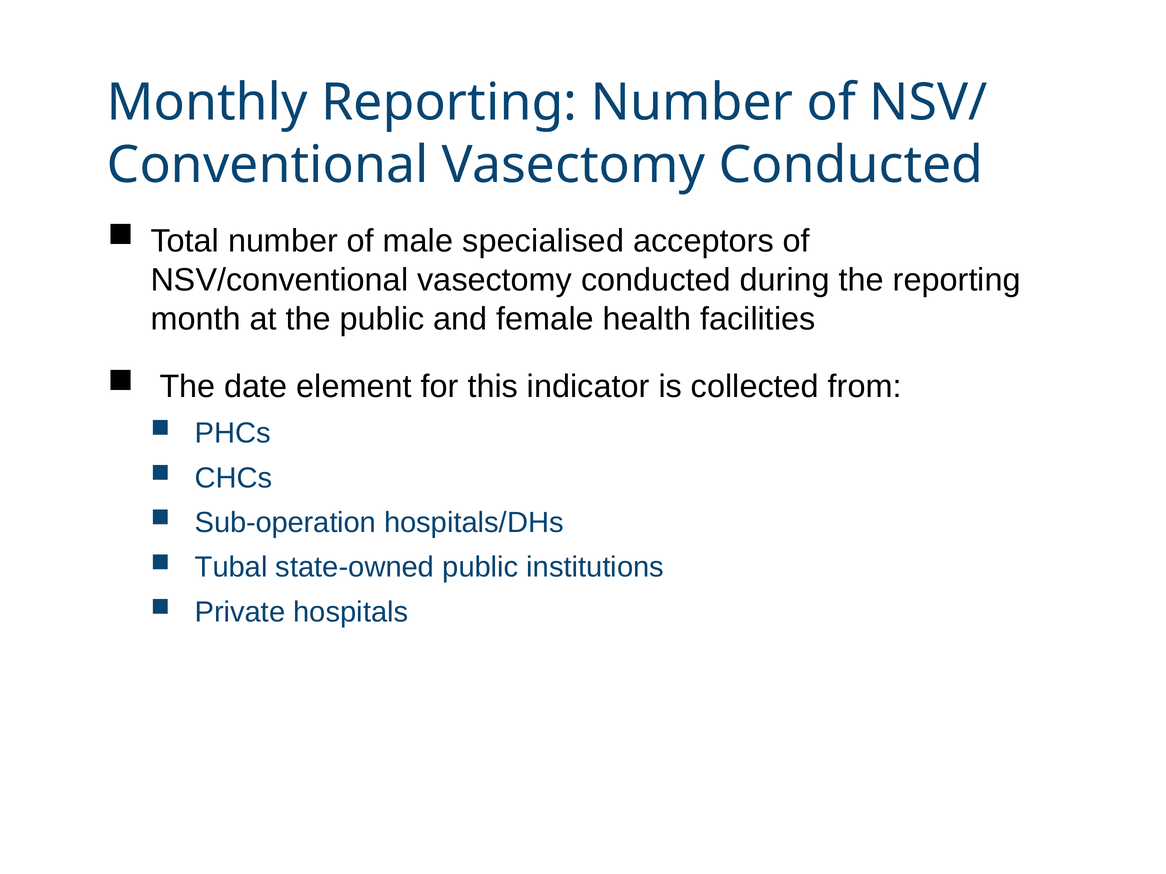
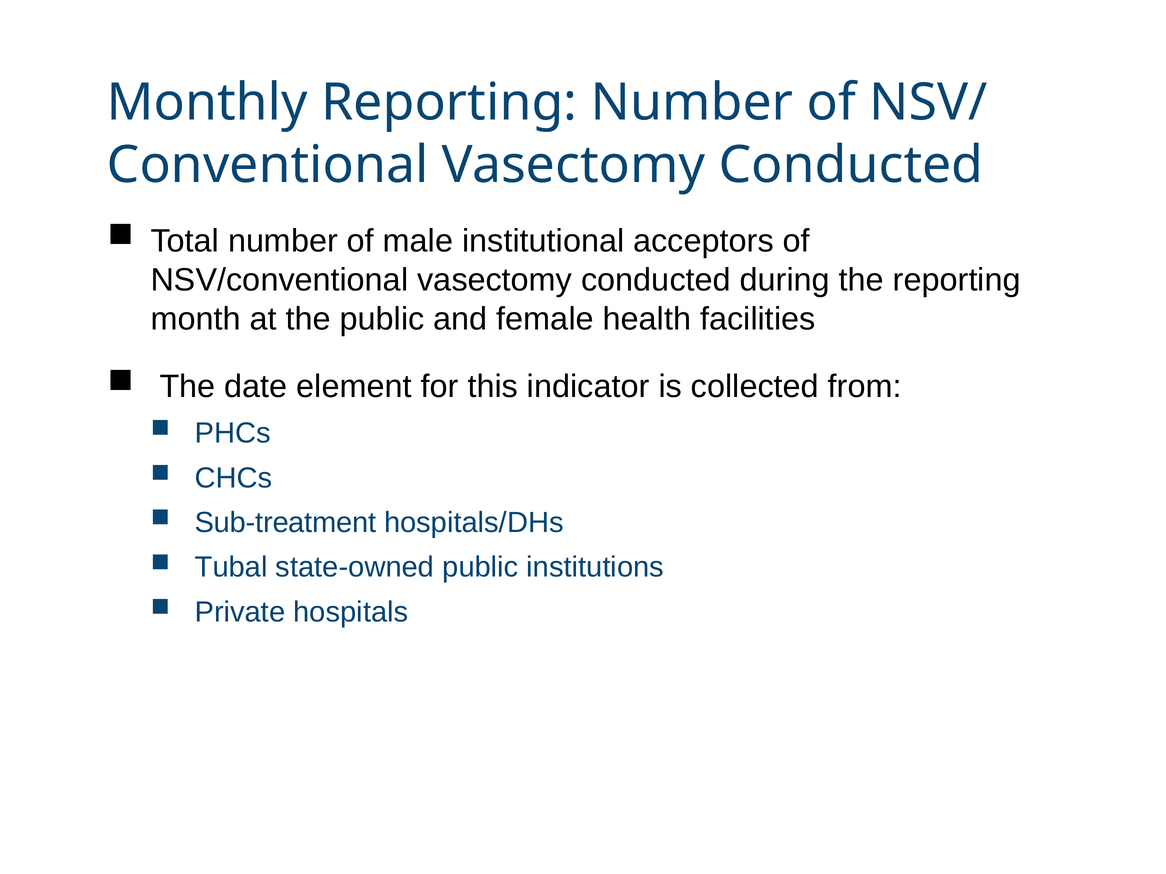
specialised: specialised -> institutional
Sub-operation: Sub-operation -> Sub-treatment
